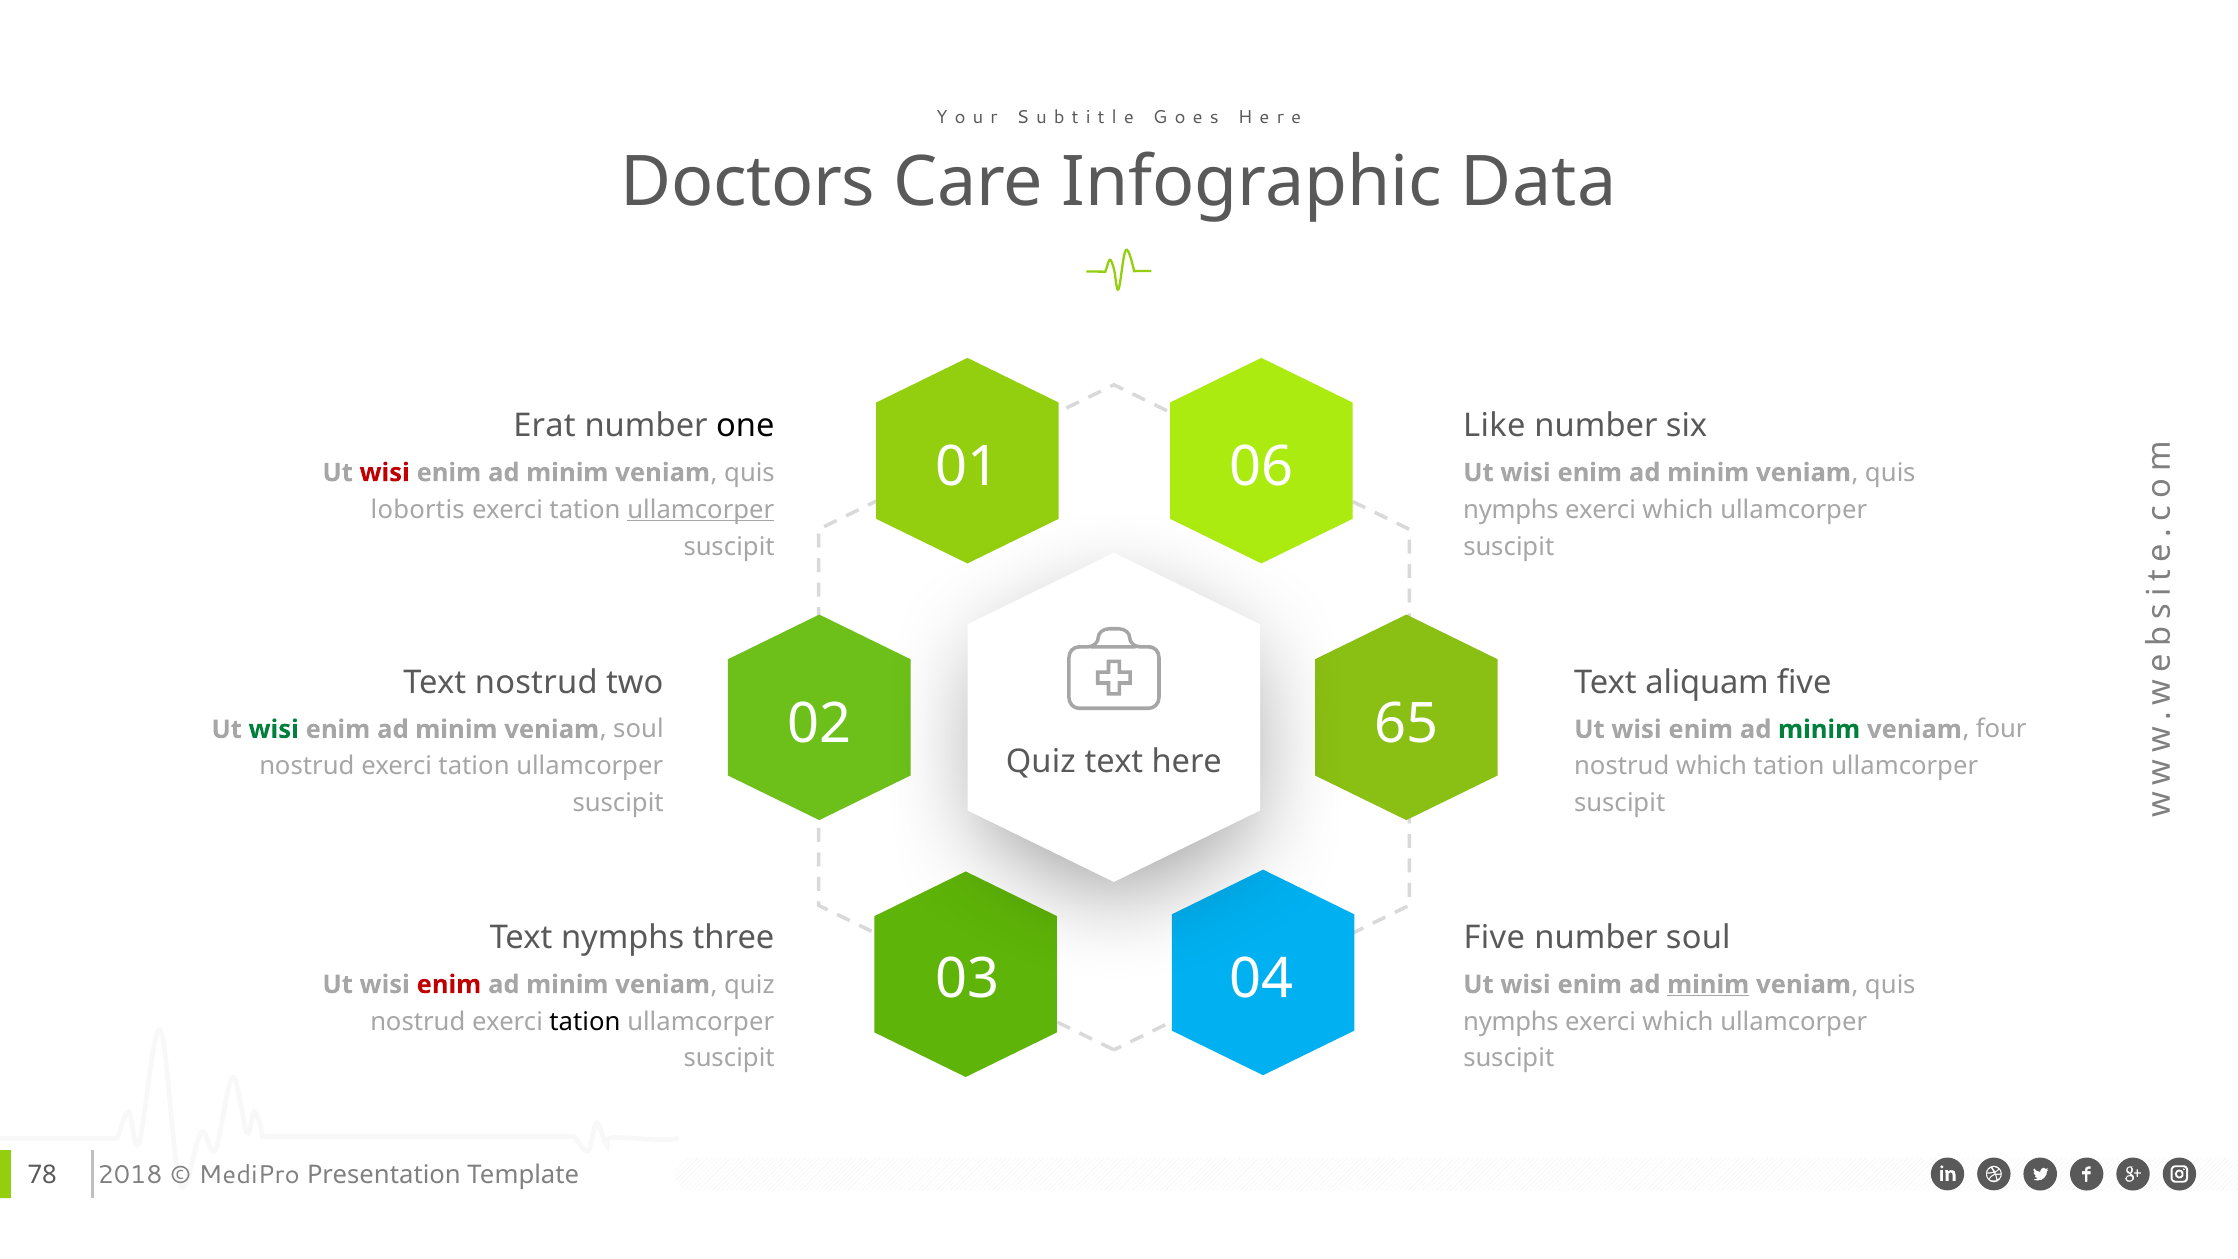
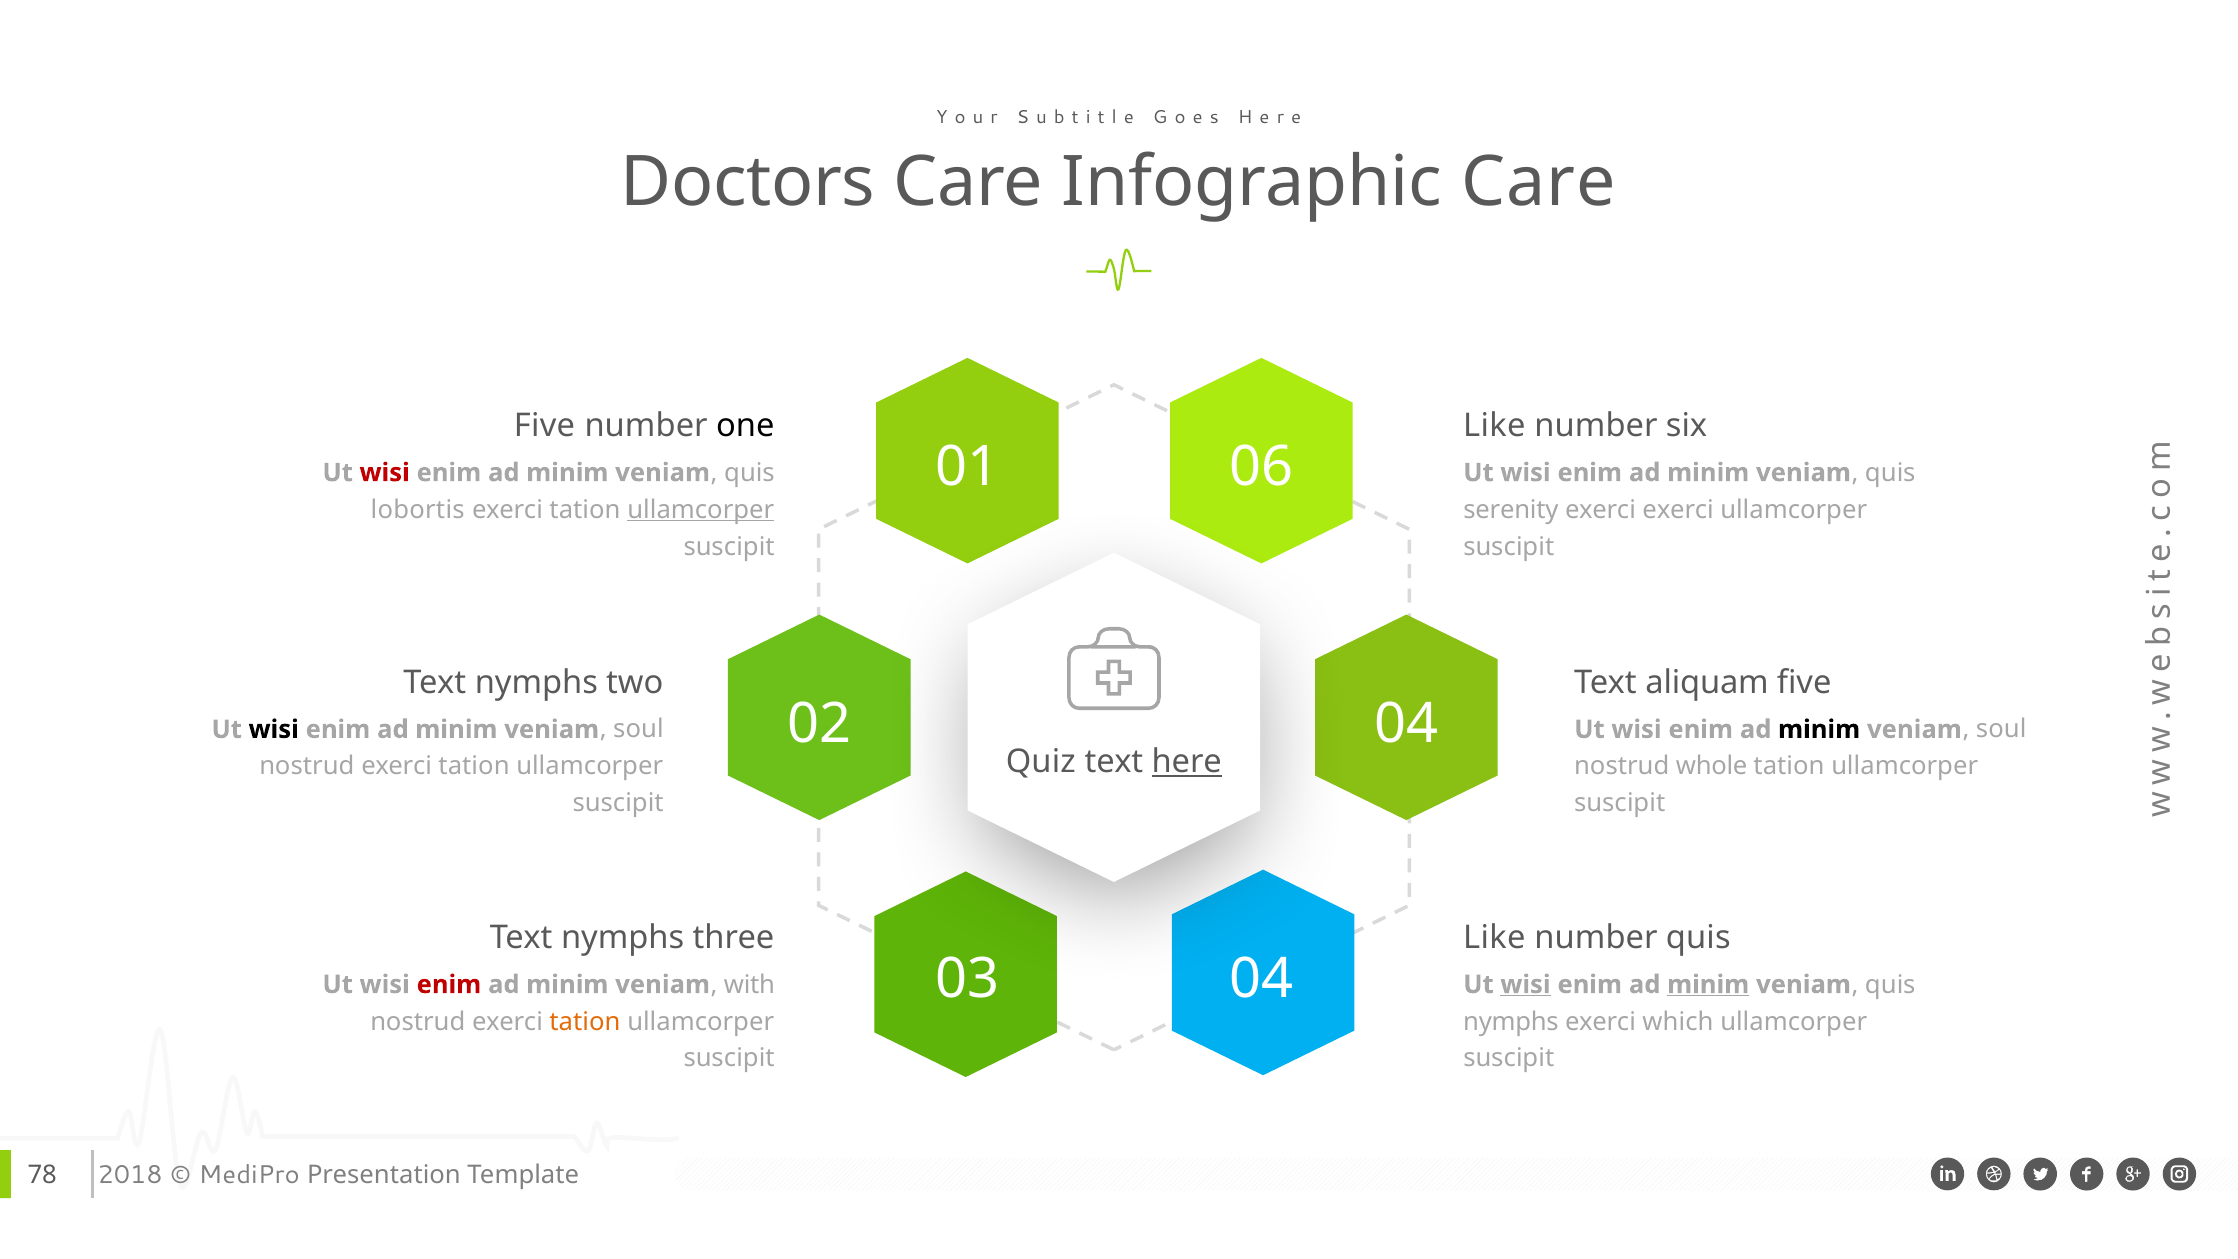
Infographic Data: Data -> Care
Erat at (545, 426): Erat -> Five
nymphs at (1511, 510): nymphs -> serenity
which at (1678, 510): which -> exerci
nostrud at (536, 682): nostrud -> nymphs
02 65: 65 -> 04
wisi at (274, 729) colour: green -> black
minim at (1819, 729) colour: green -> black
four at (2001, 729): four -> soul
here underline: none -> present
nostrud which: which -> whole
Five at (1494, 937): Five -> Like
number soul: soul -> quis
veniam quiz: quiz -> with
wisi at (1525, 984) underline: none -> present
tation at (585, 1021) colour: black -> orange
